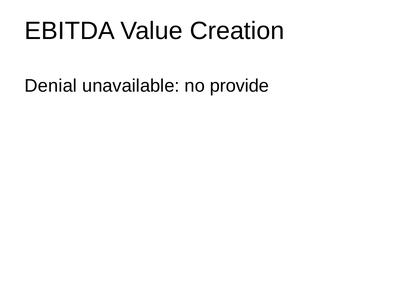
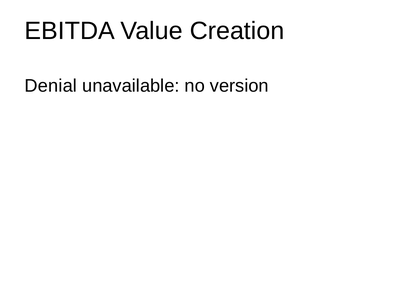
provide: provide -> version
